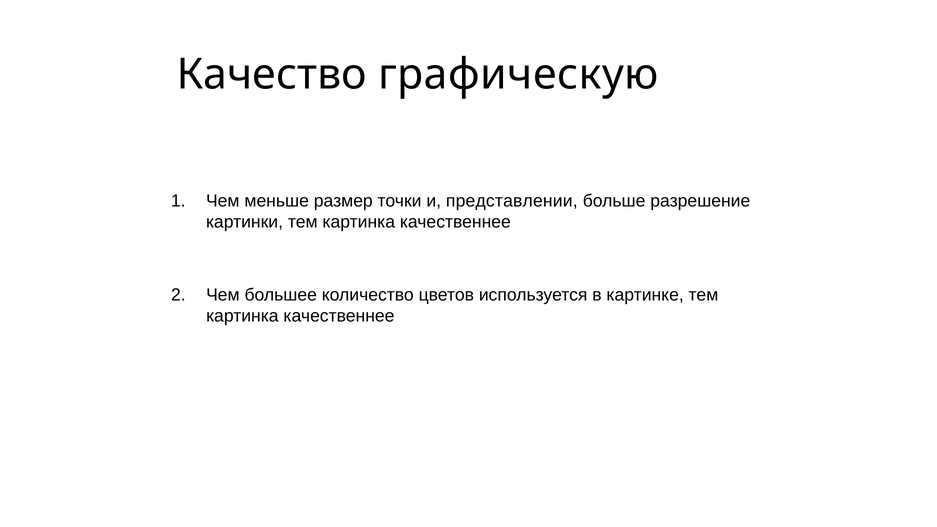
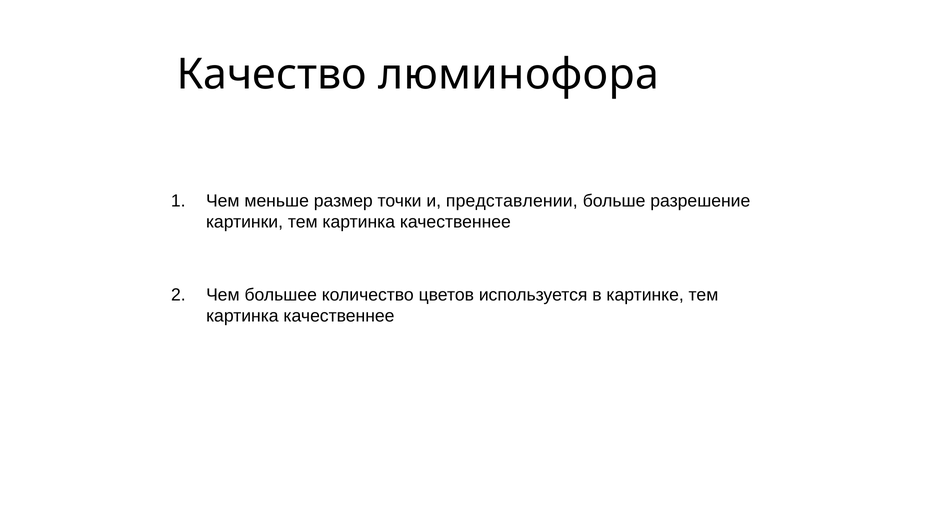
графическую: графическую -> люминофора
